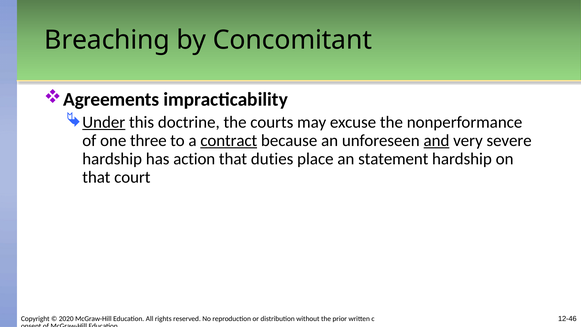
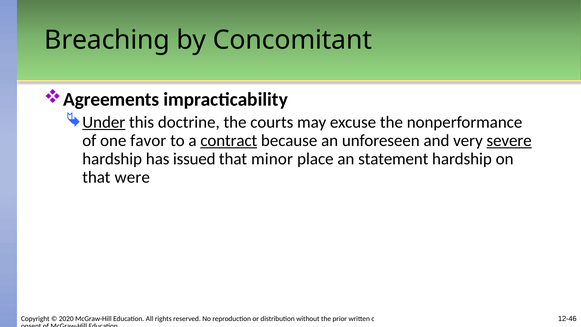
three: three -> favor
and underline: present -> none
severe underline: none -> present
action: action -> issued
duties: duties -> minor
court: court -> were
